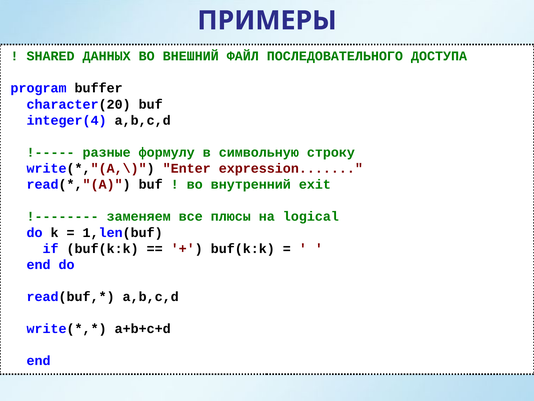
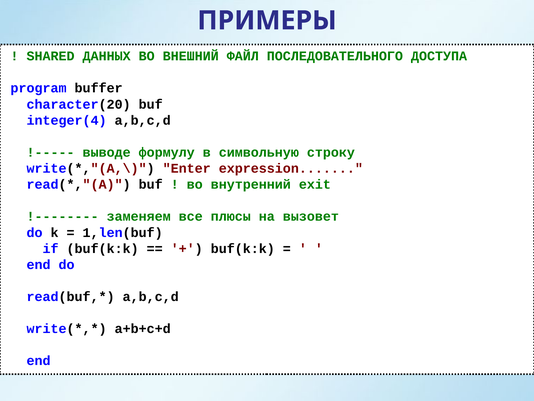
разные: разные -> выводе
logical: logical -> вызовет
